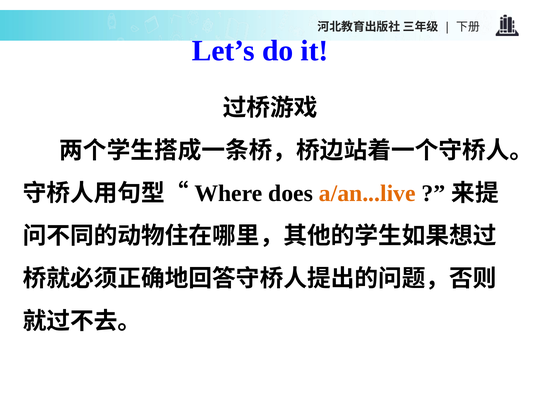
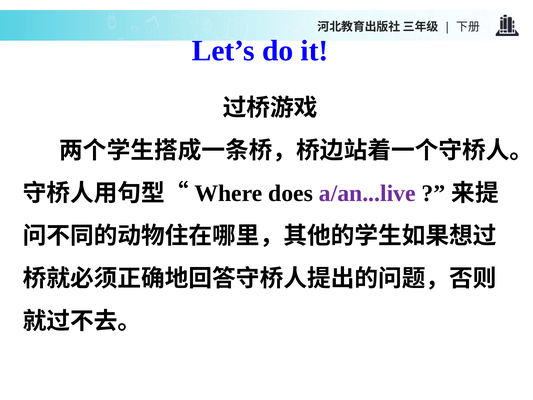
a/an...live colour: orange -> purple
